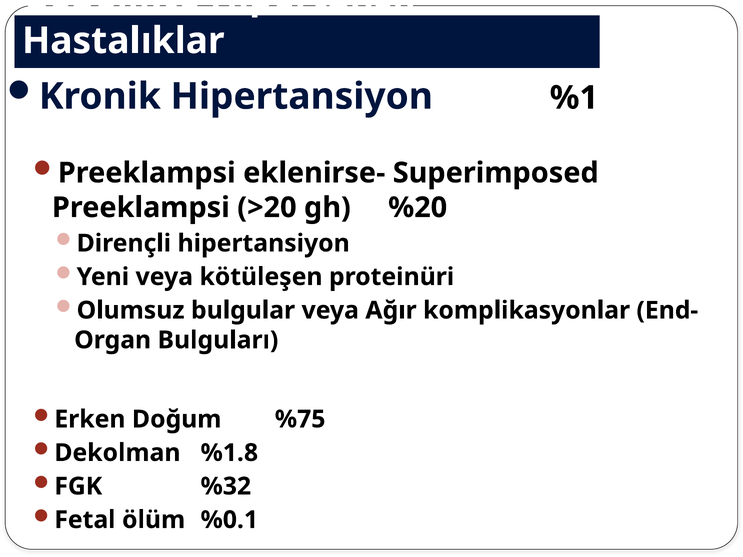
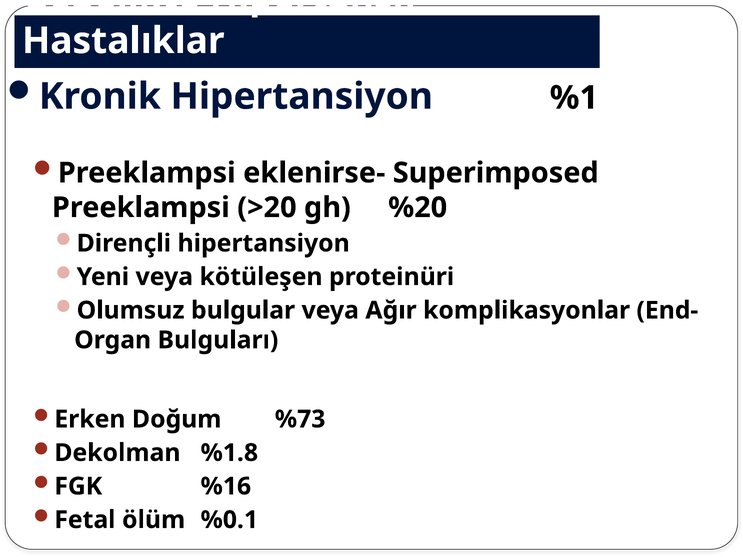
%75: %75 -> %73
%32: %32 -> %16
